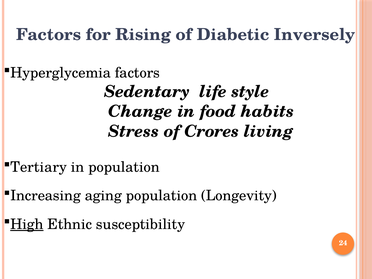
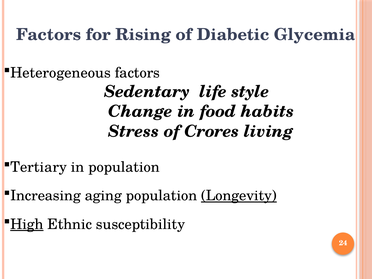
Inversely: Inversely -> Glycemia
Hyperglycemia: Hyperglycemia -> Heterogeneous
Longevity underline: none -> present
